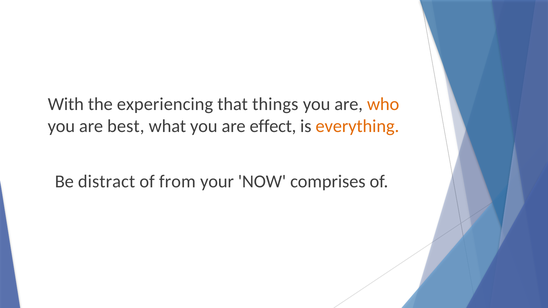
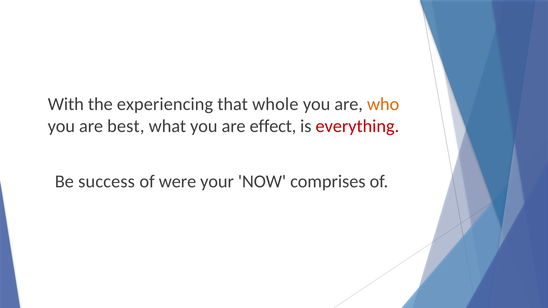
things: things -> whole
everything colour: orange -> red
distract: distract -> success
from: from -> were
